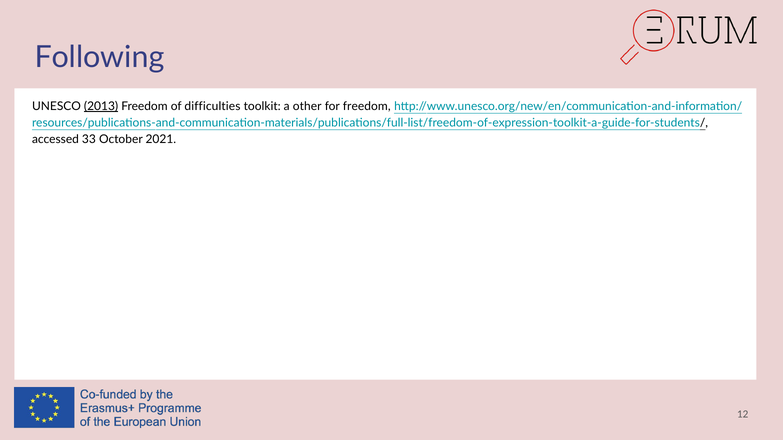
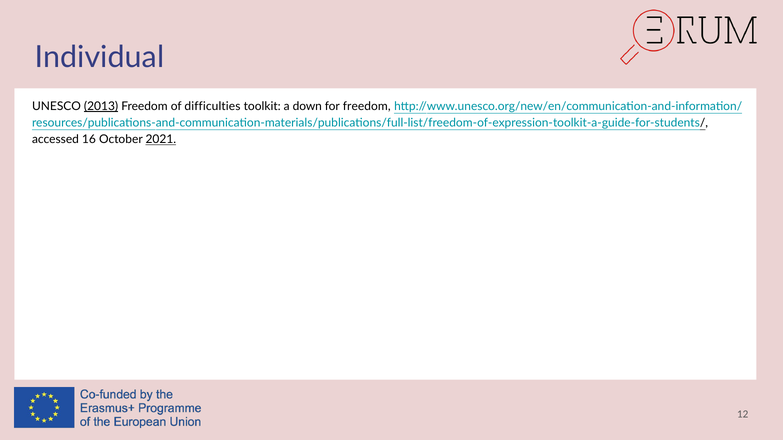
Following: Following -> Individual
other: other -> down
33: 33 -> 16
2021 underline: none -> present
